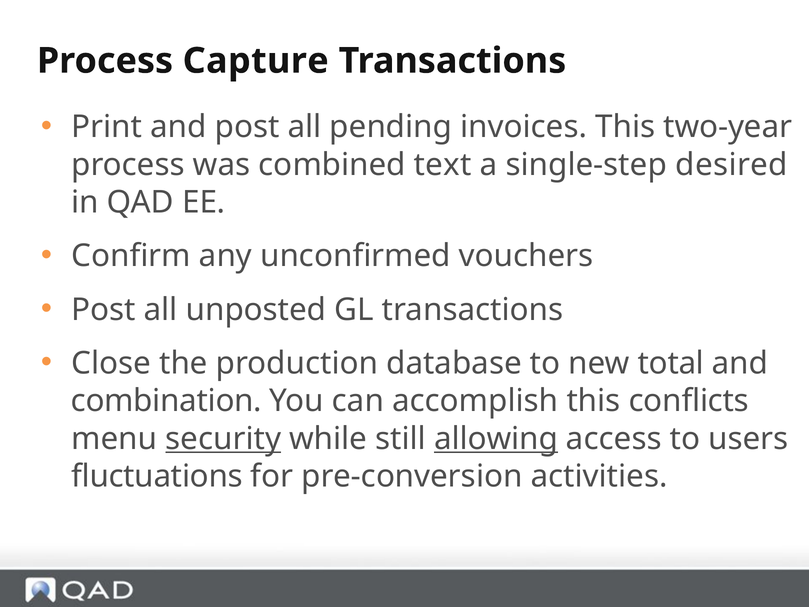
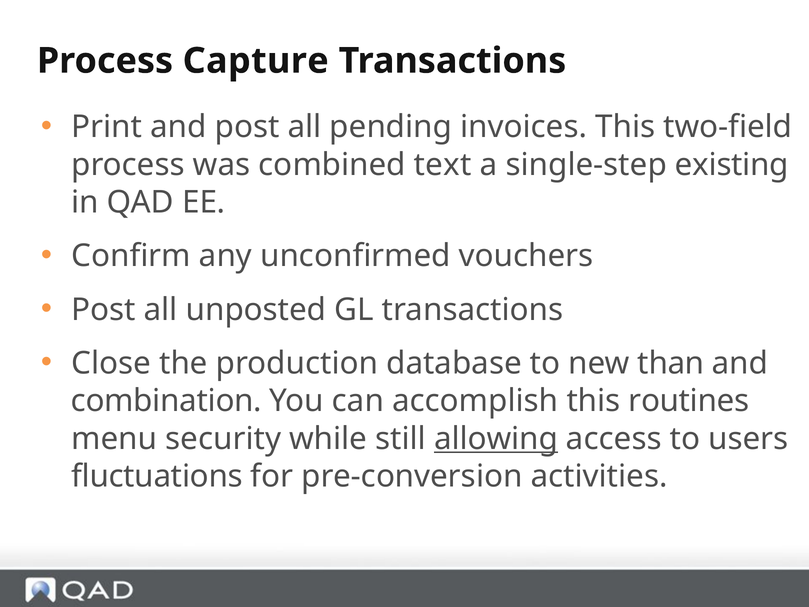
two-year: two-year -> two-field
desired: desired -> existing
total: total -> than
conflicts: conflicts -> routines
security underline: present -> none
